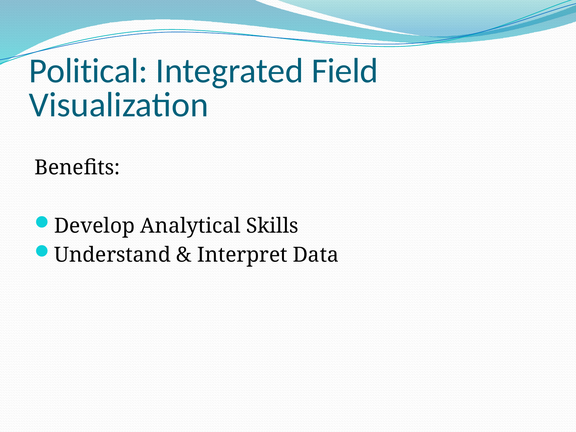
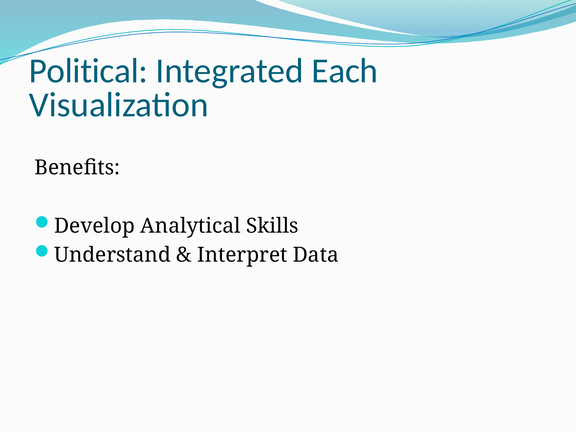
Field: Field -> Each
